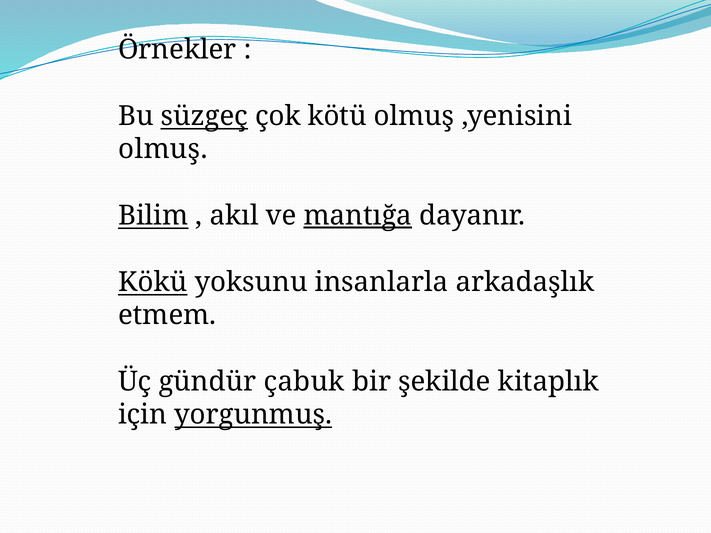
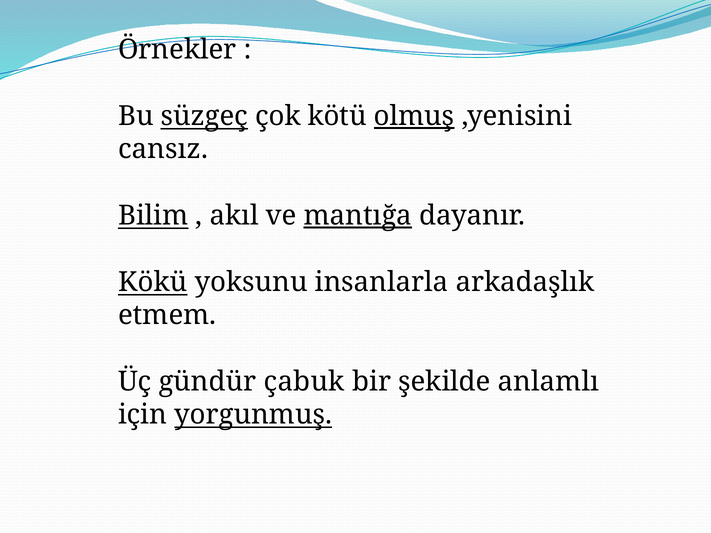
olmuş at (414, 116) underline: none -> present
olmuş at (163, 149): olmuş -> cansız
kitaplık: kitaplık -> anlamlı
